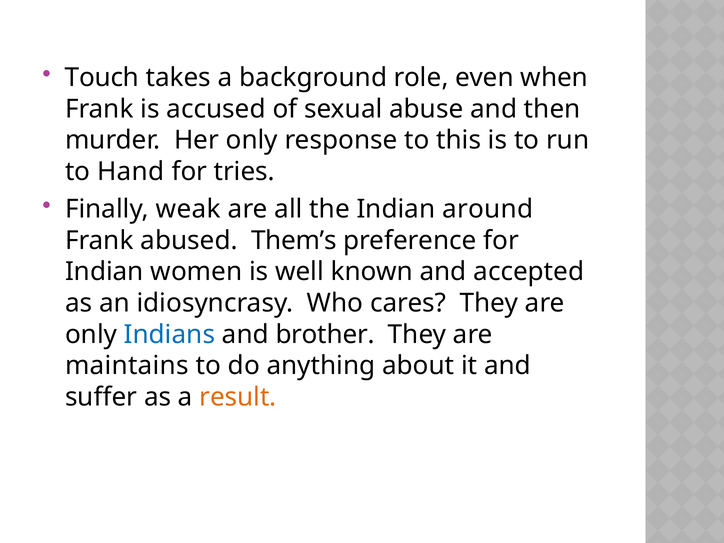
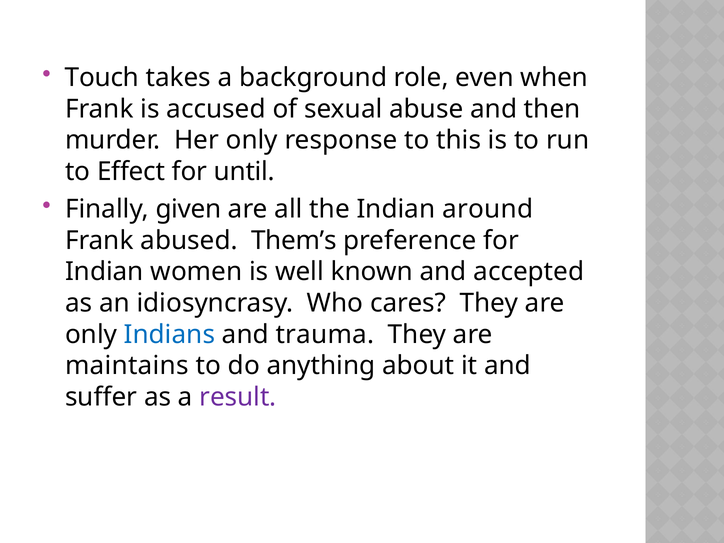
Hand: Hand -> Effect
tries: tries -> until
weak: weak -> given
brother: brother -> trauma
result colour: orange -> purple
